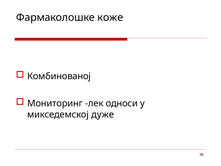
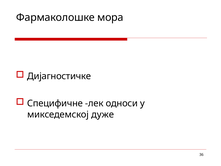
коже: коже -> мора
Комбинованој: Комбинованој -> Дијагностичке
Мониторинг: Мониторинг -> Специфичне
